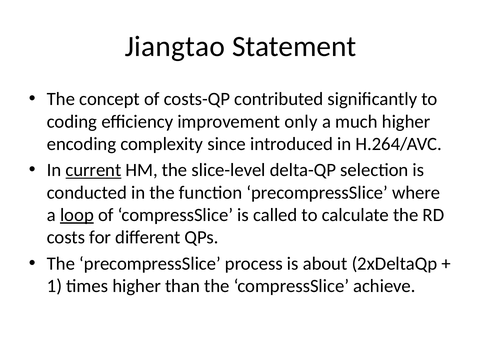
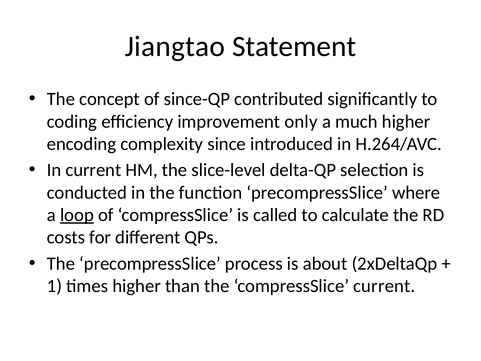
costs-QP: costs-QP -> since-QP
current at (93, 170) underline: present -> none
compressSlice achieve: achieve -> current
